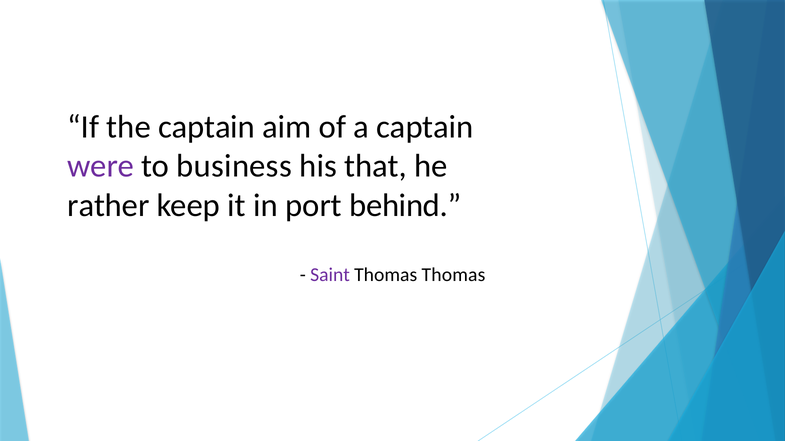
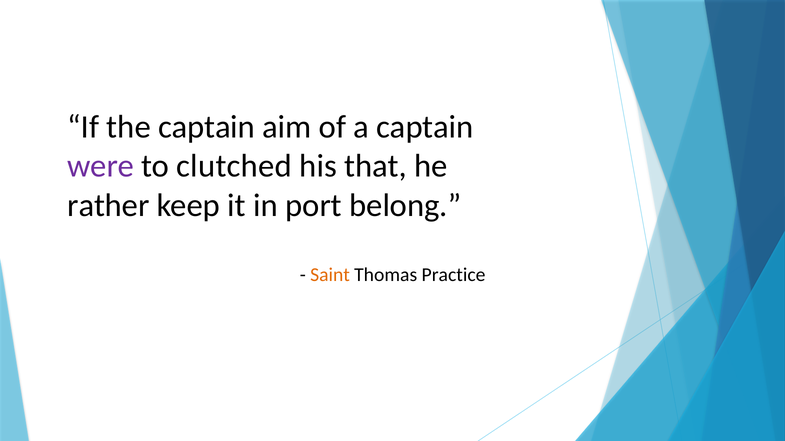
business: business -> clutched
behind: behind -> belong
Saint colour: purple -> orange
Thomas Thomas: Thomas -> Practice
